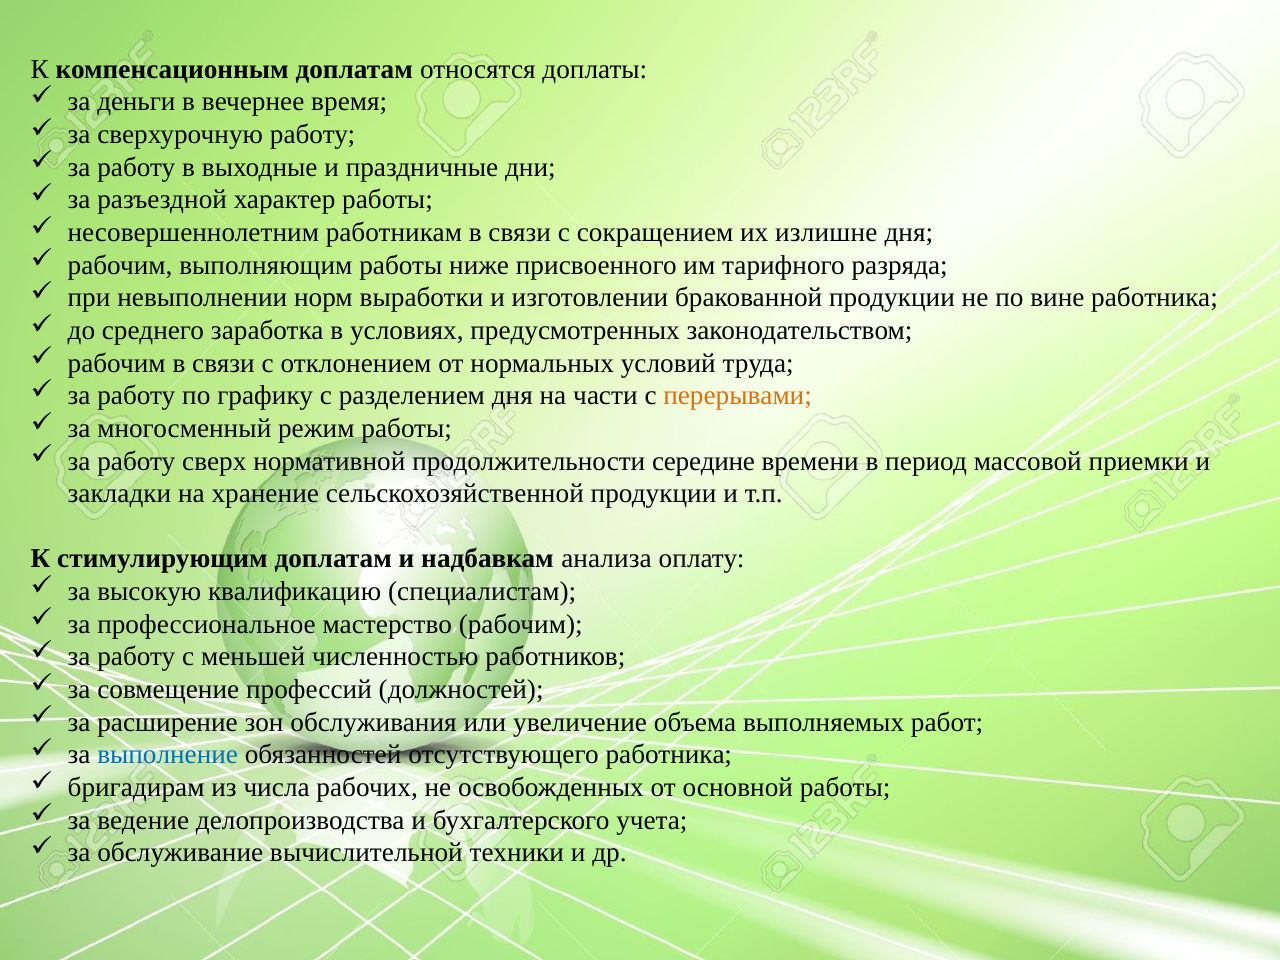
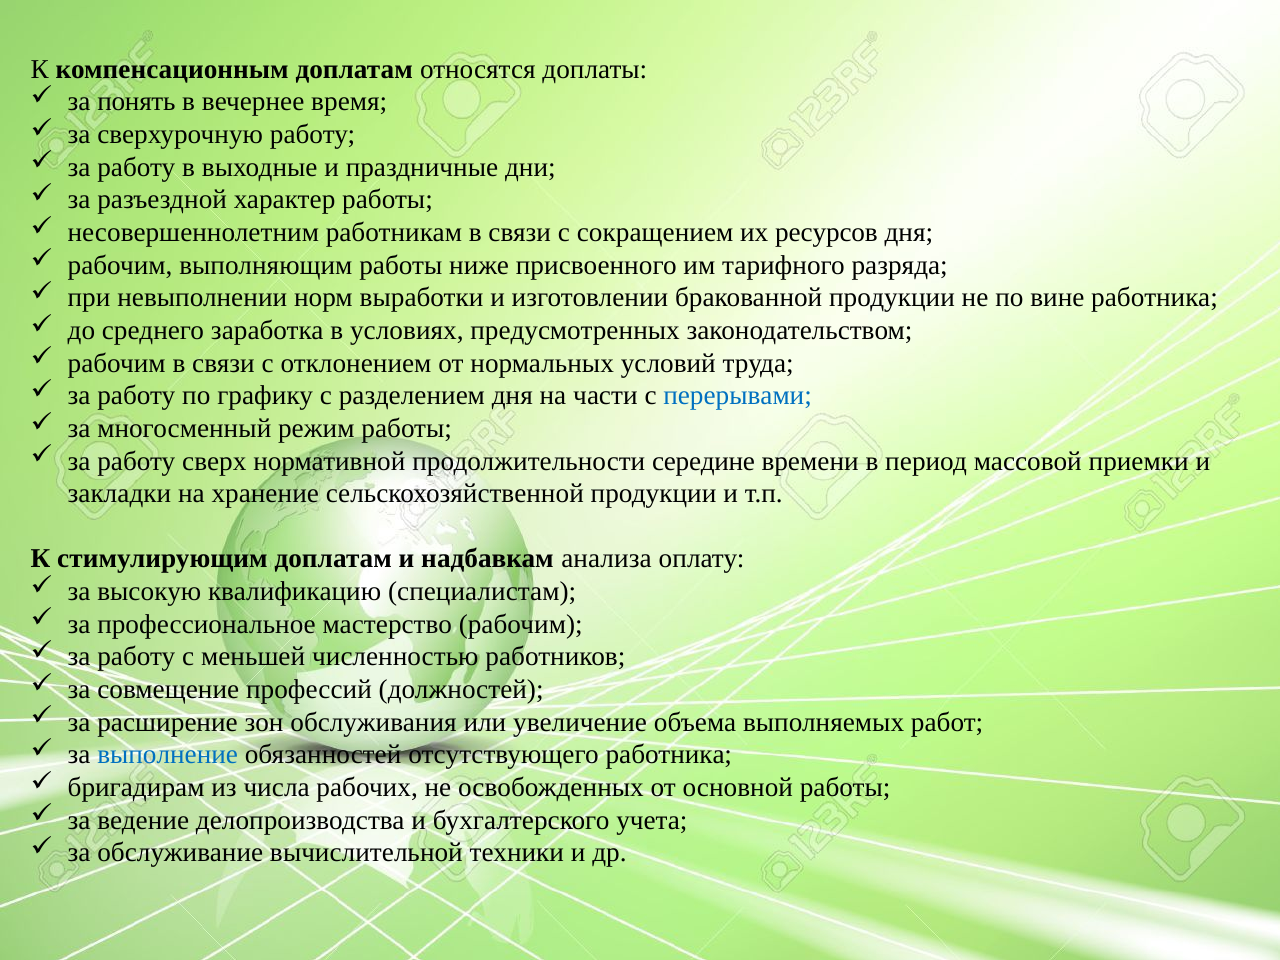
деньги: деньги -> понять
излишне: излишне -> ресурсов
перерывами colour: orange -> blue
